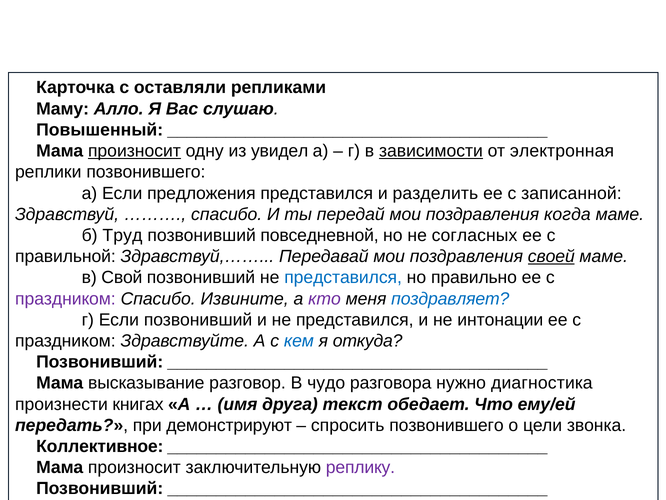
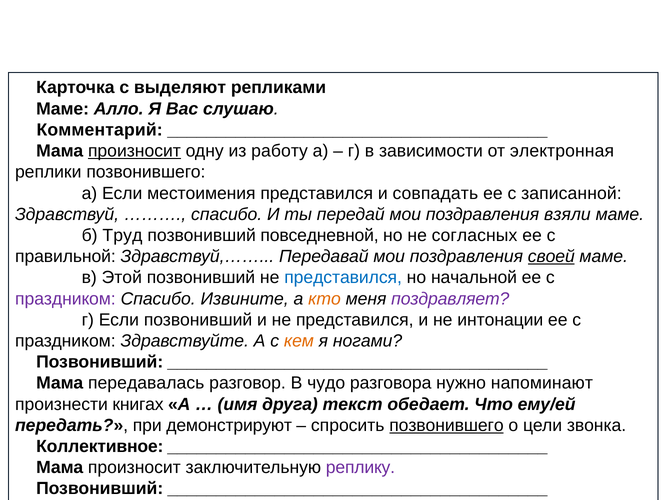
оставляли: оставляли -> выделяют
Маму at (63, 109): Маму -> Маме
Повышенный: Повышенный -> Комментарий
увидел: увидел -> работу
зависимости underline: present -> none
предложения: предложения -> местоимения
разделить: разделить -> совпадать
когда: когда -> взяли
Свой: Свой -> Этой
правильно: правильно -> начальной
кто colour: purple -> orange
поздравляет colour: blue -> purple
кем colour: blue -> orange
откуда: откуда -> ногами
высказывание: высказывание -> передавалась
диагностика: диагностика -> напоминают
позвонившего at (446, 425) underline: none -> present
